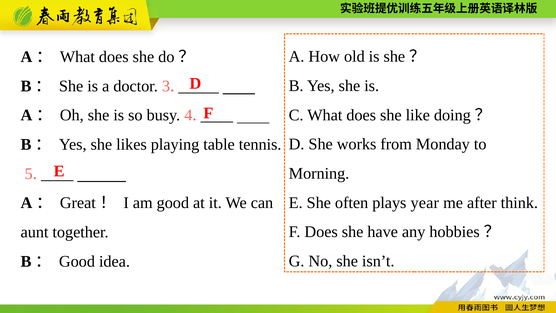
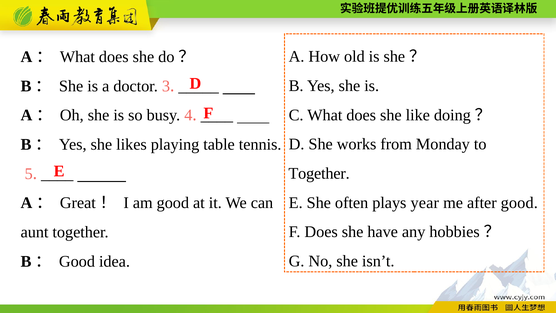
Morning at (319, 173): Morning -> Together
after think: think -> good
